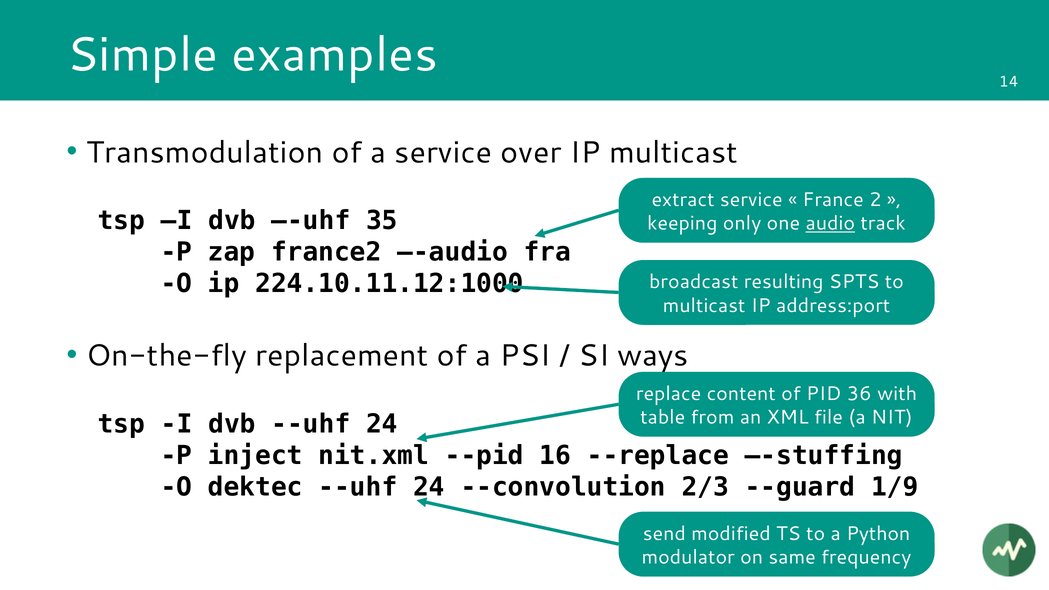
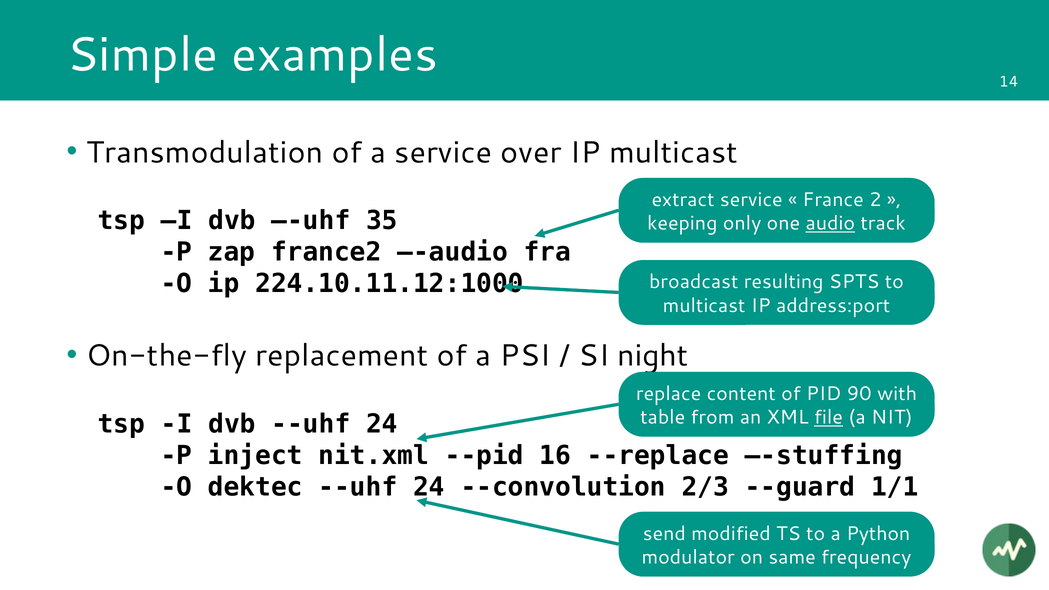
ways: ways -> night
36: 36 -> 90
file underline: none -> present
1/9: 1/9 -> 1/1
